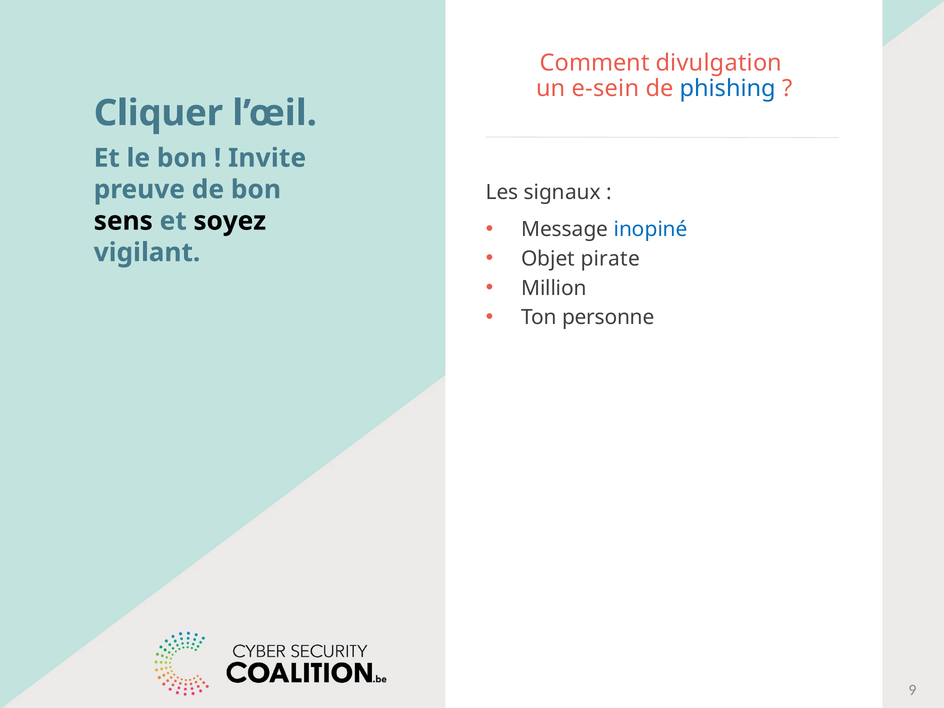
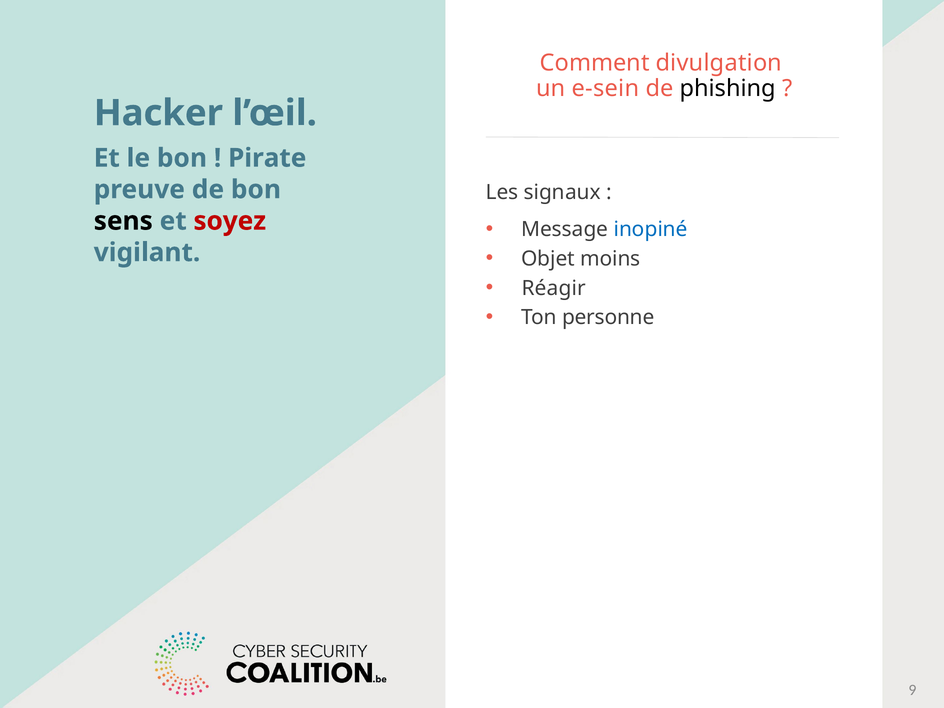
phishing colour: blue -> black
Cliquer: Cliquer -> Hacker
Invite: Invite -> Pirate
soyez colour: black -> red
pirate: pirate -> moins
Million: Million -> Réagir
